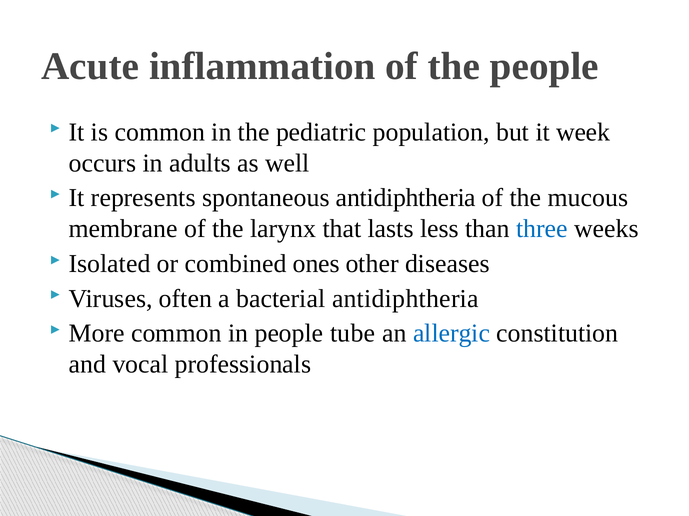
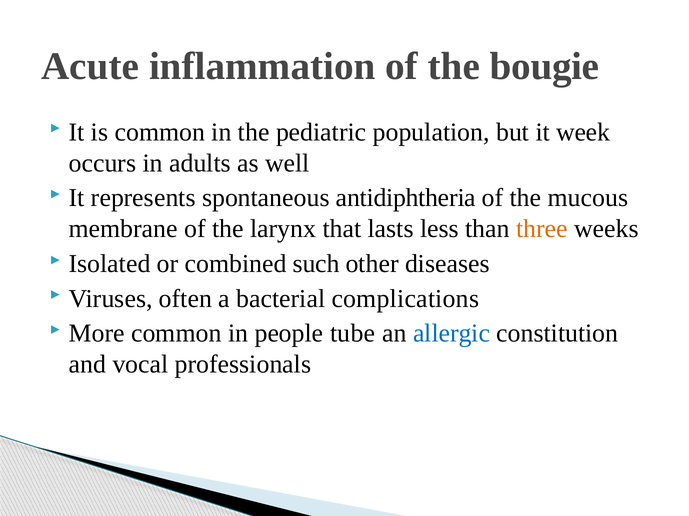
the people: people -> bougie
three colour: blue -> orange
ones: ones -> such
bacterial antidiphtheria: antidiphtheria -> complications
